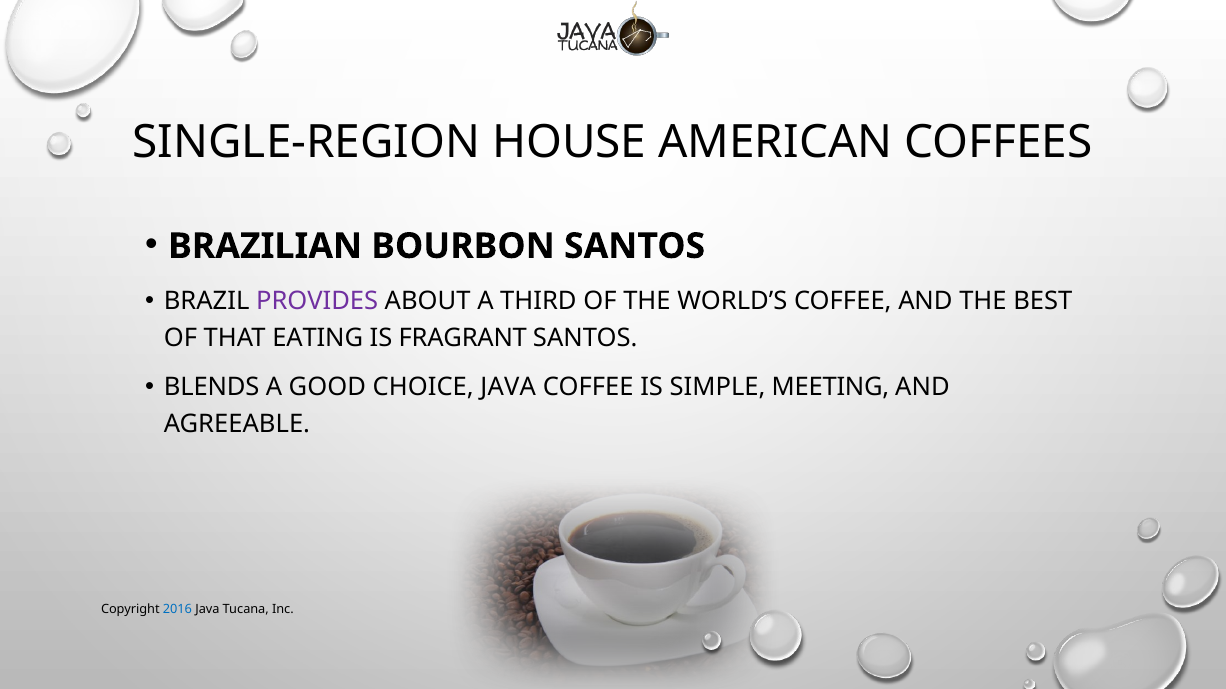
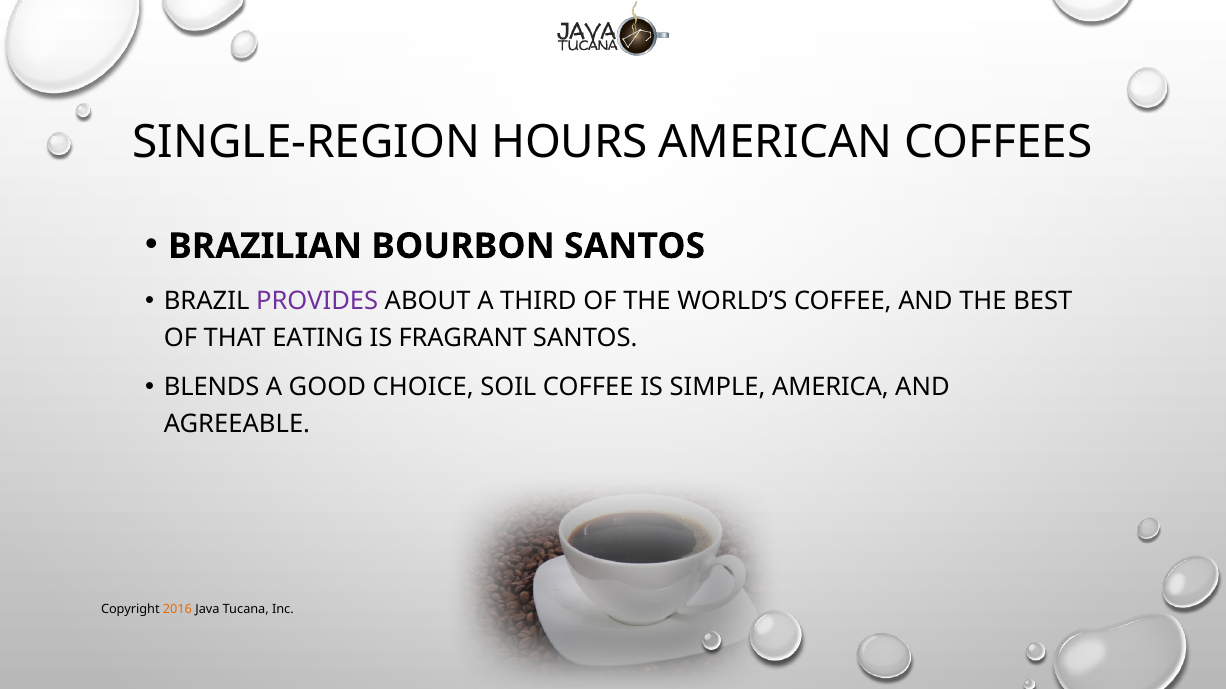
HOUSE: HOUSE -> HOURS
CHOICE JAVA: JAVA -> SOIL
MEETING: MEETING -> AMERICA
2016 colour: blue -> orange
